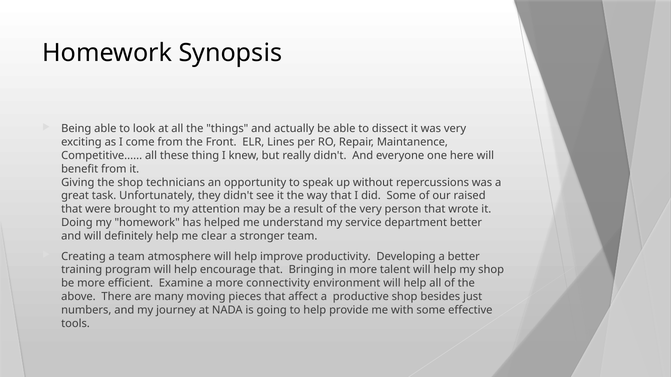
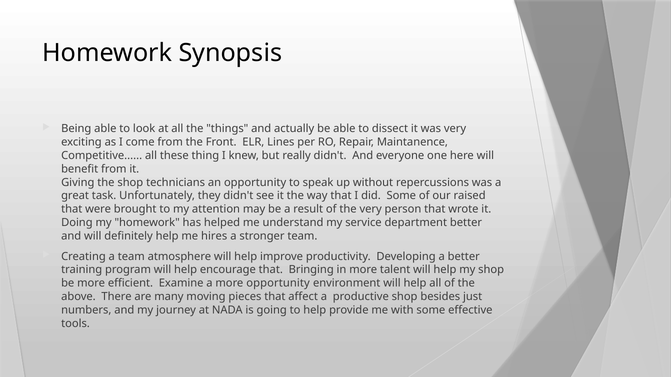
clear: clear -> hires
more connectivity: connectivity -> opportunity
